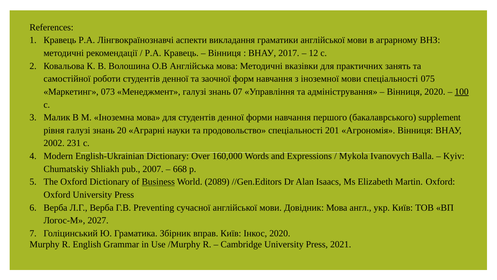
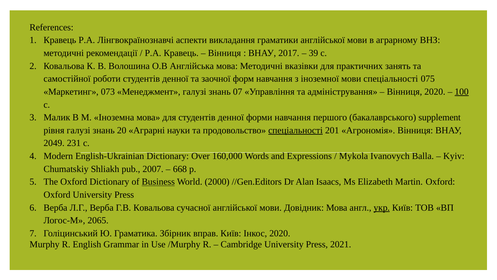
12: 12 -> 39
спеціальності at (296, 130) underline: none -> present
2002: 2002 -> 2049
2089: 2089 -> 2000
Г.В Preventing: Preventing -> Ковальова
укр underline: none -> present
2027: 2027 -> 2065
